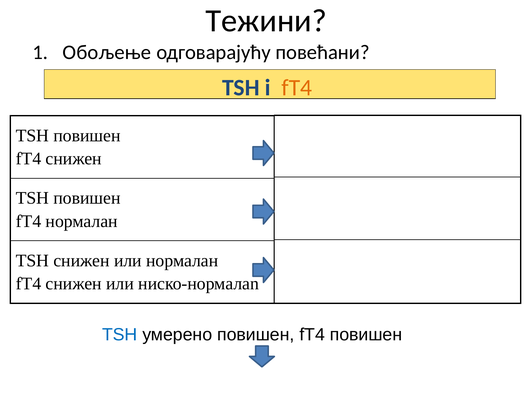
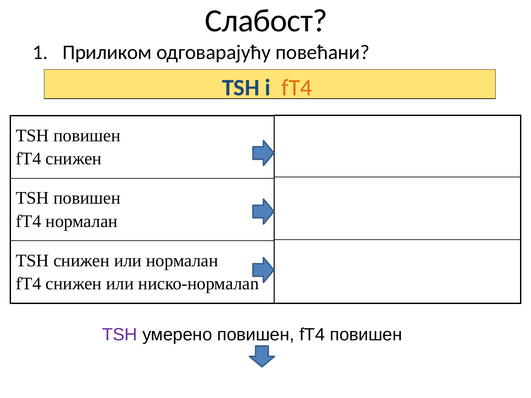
Тежини: Тежини -> Слабост
Обољење: Обољење -> Приликом
TSH at (120, 335) colour: blue -> purple
